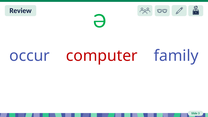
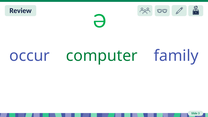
computer colour: red -> green
